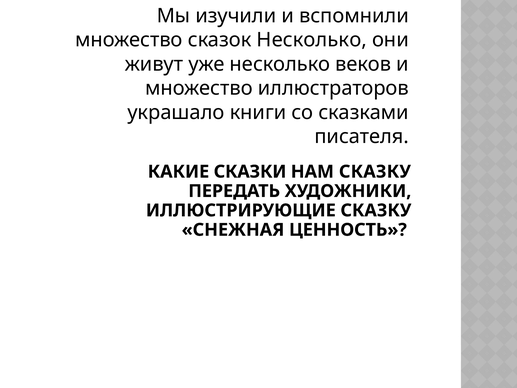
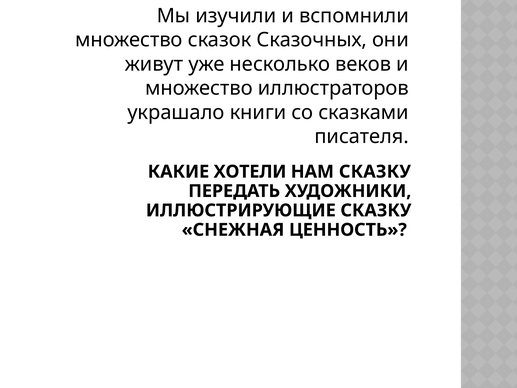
сказок Несколько: Несколько -> Сказочных
СКАЗКИ: СКАЗКИ -> ХОТЕЛИ
